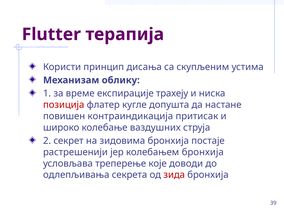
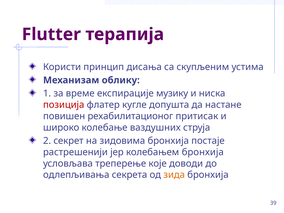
трахеју: трахеју -> музику
контраиндикација: контраиндикација -> рехабилитационог
зида colour: red -> orange
